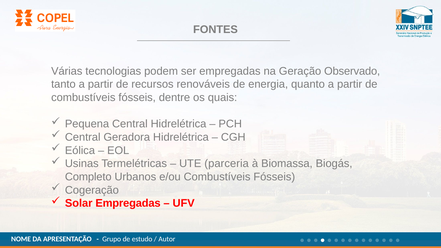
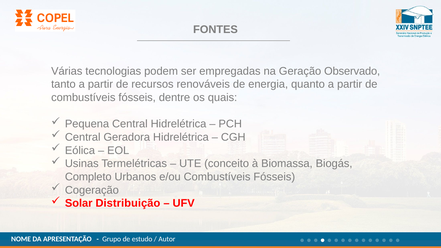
parceria: parceria -> conceito
Solar Empregadas: Empregadas -> Distribuição
